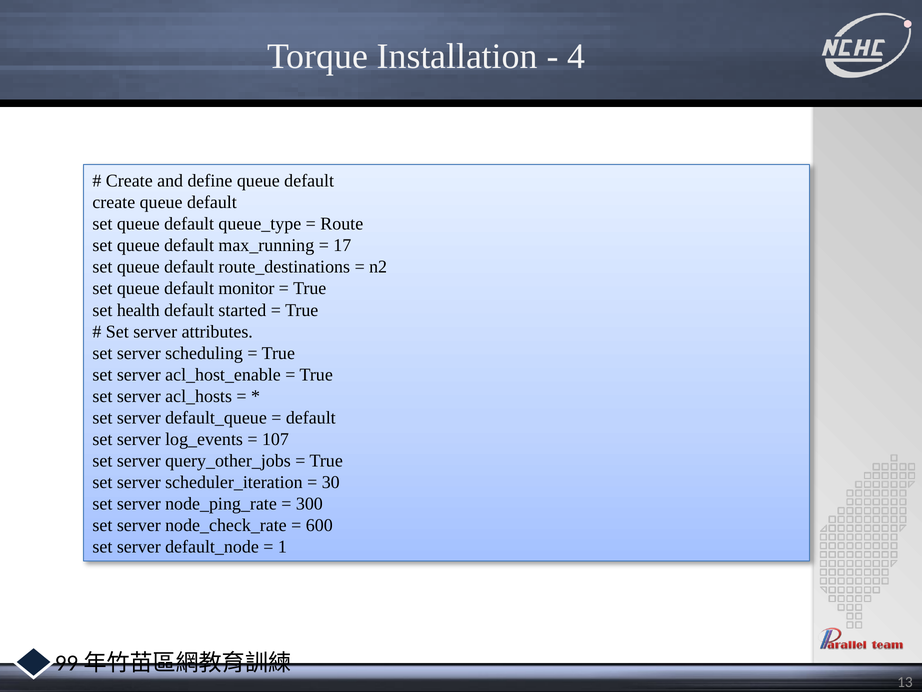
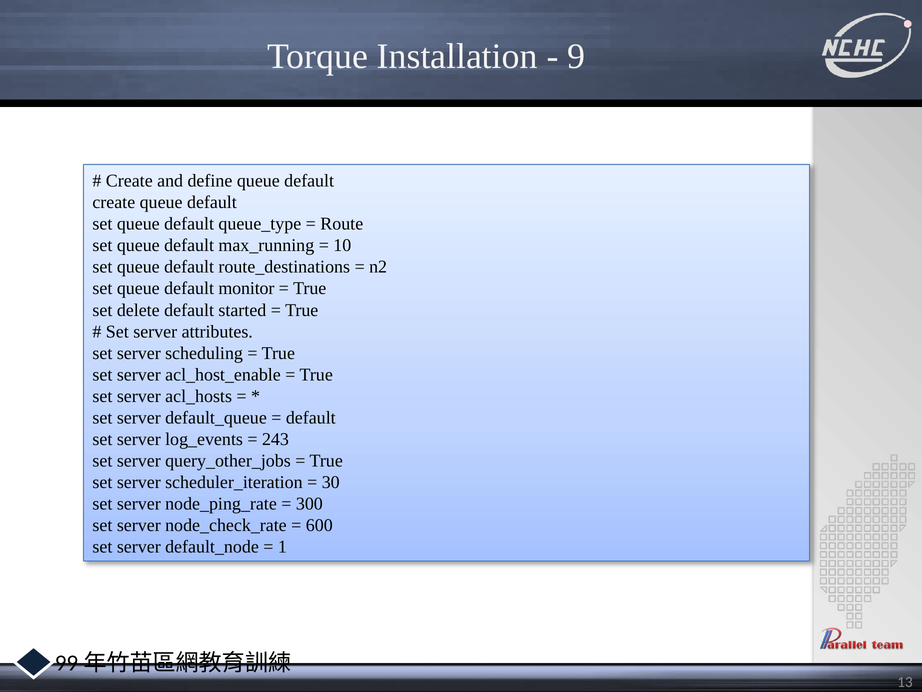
4: 4 -> 9
17: 17 -> 10
health: health -> delete
107: 107 -> 243
